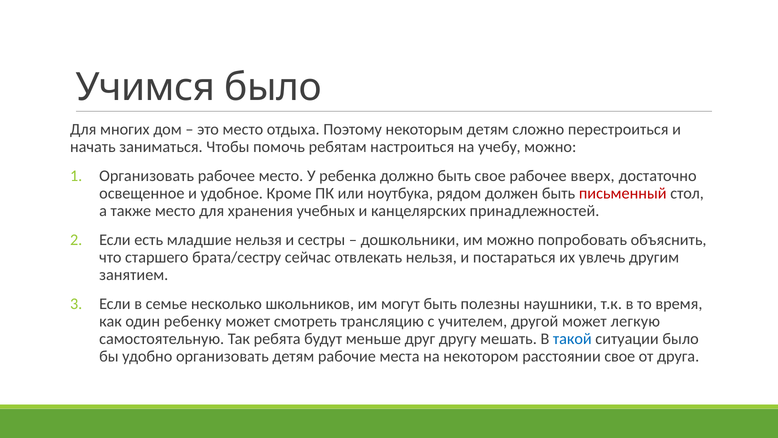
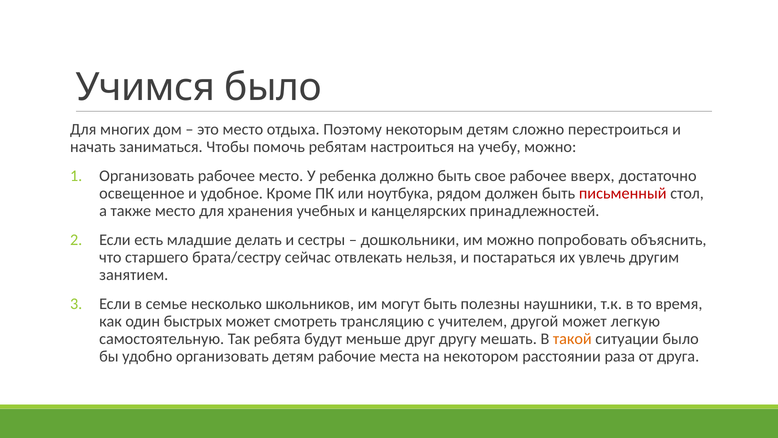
младшие нельзя: нельзя -> делать
ребенку: ребенку -> быстрых
такой colour: blue -> orange
расстоянии свое: свое -> раза
